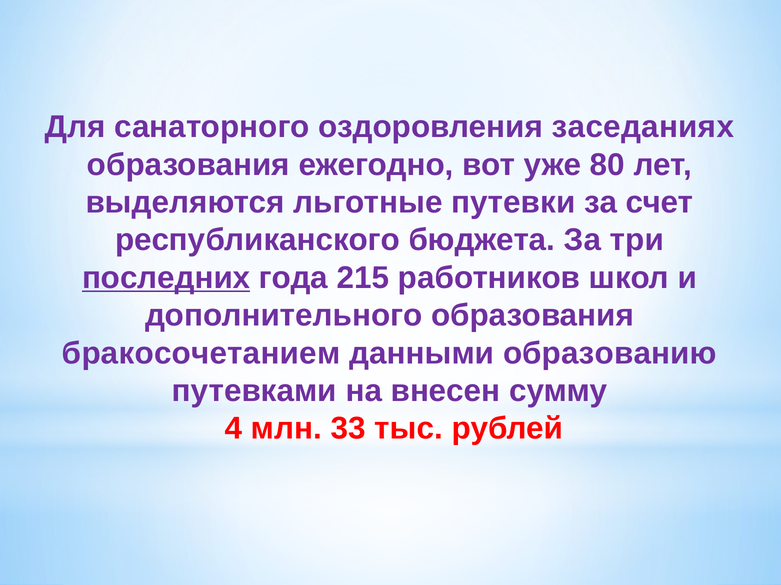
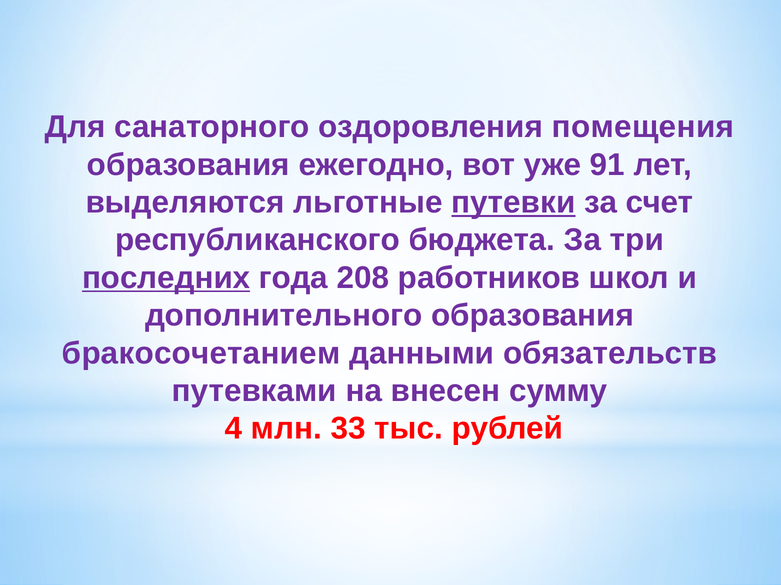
заседаниях: заседаниях -> помещения
80: 80 -> 91
путевки underline: none -> present
215: 215 -> 208
образованию: образованию -> обязательств
